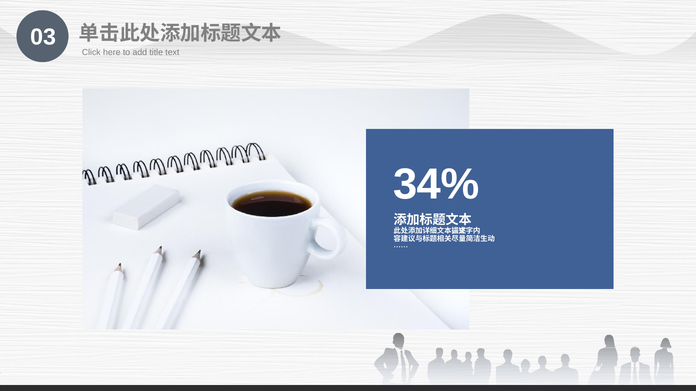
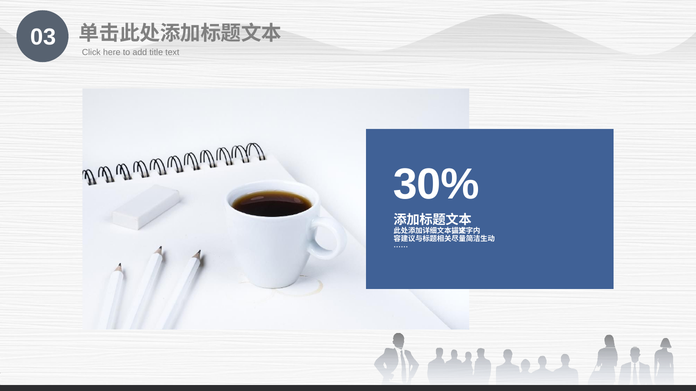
34%: 34% -> 30%
